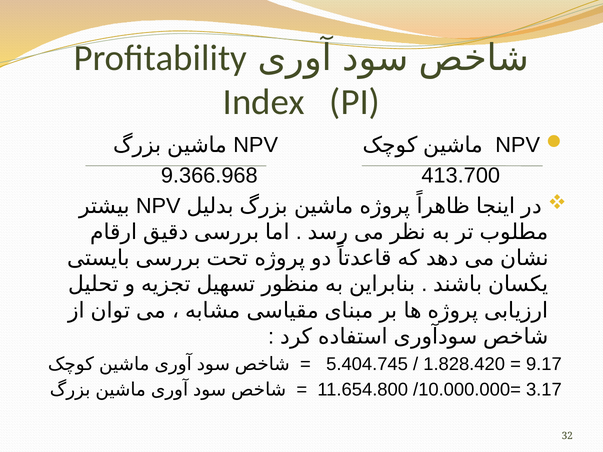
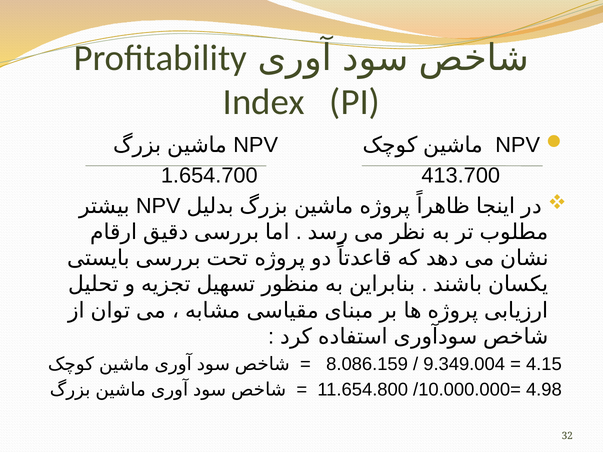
9.366.968: 9.366.968 -> 1.654.700
5.404.745: 5.404.745 -> 8.086.159
1.828.420: 1.828.420 -> 9.349.004
9.17: 9.17 -> 4.15
3.17: 3.17 -> 4.98
